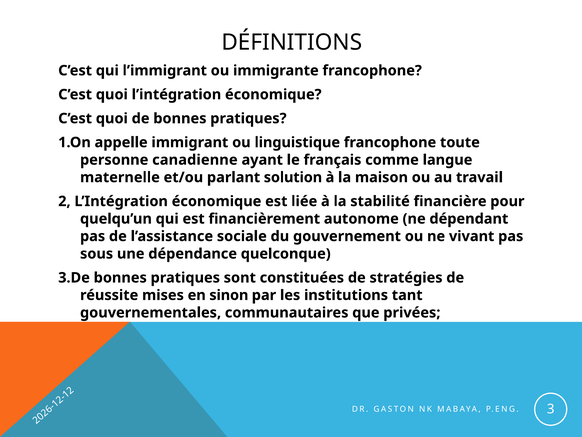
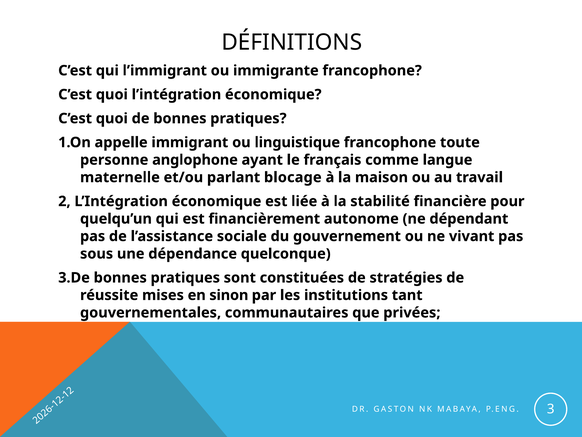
canadienne: canadienne -> anglophone
solution: solution -> blocage
